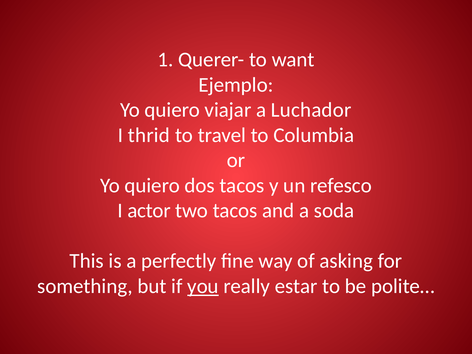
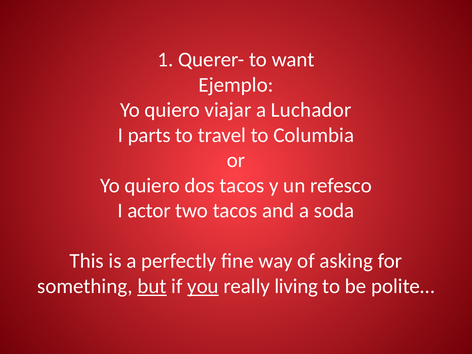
thrid: thrid -> parts
but underline: none -> present
estar: estar -> living
